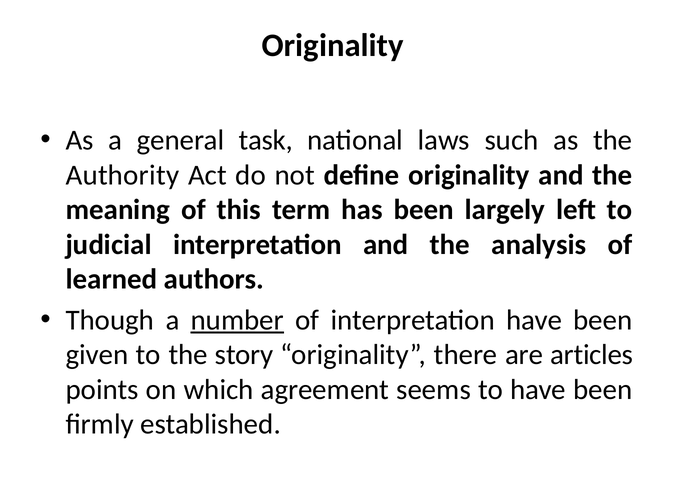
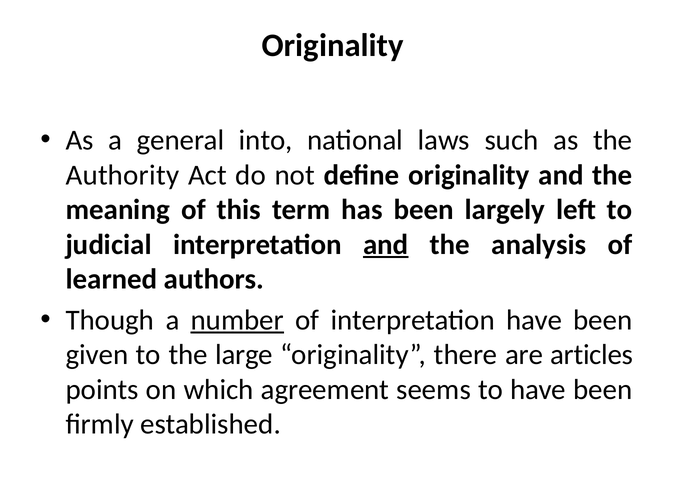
task: task -> into
and at (386, 245) underline: none -> present
story: story -> large
